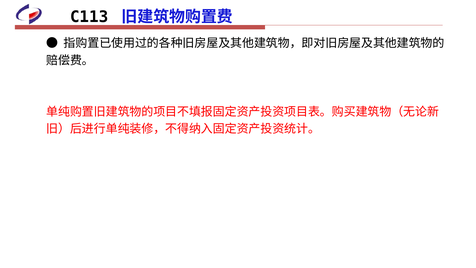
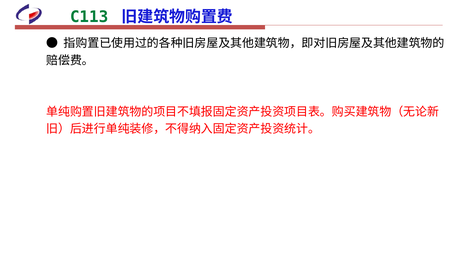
C113 colour: black -> green
